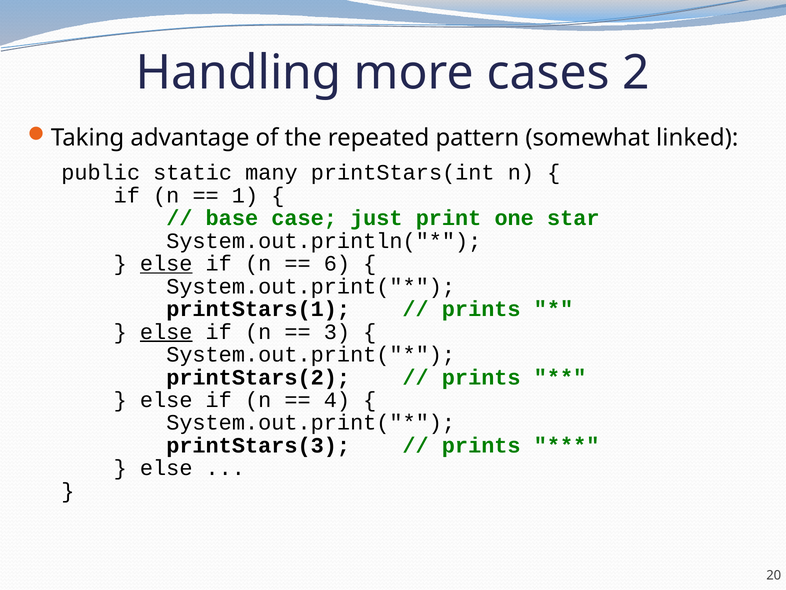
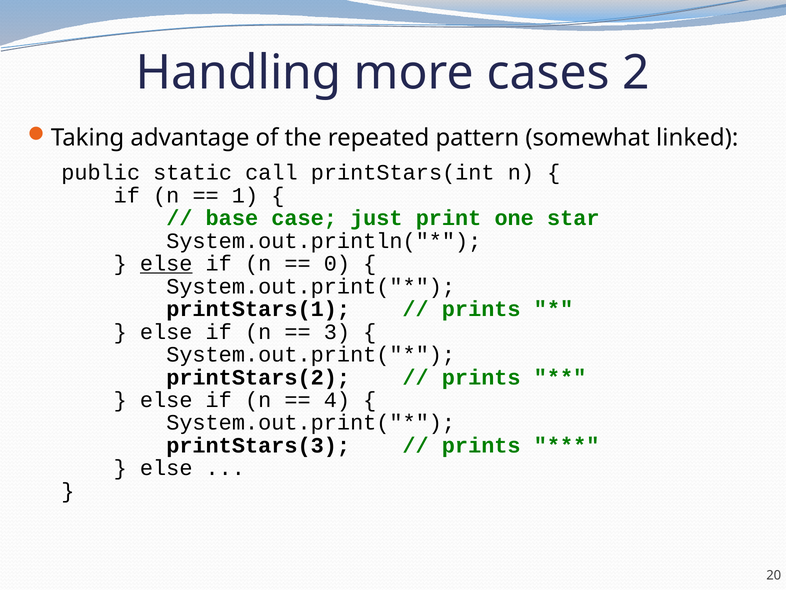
many: many -> call
6: 6 -> 0
else at (166, 332) underline: present -> none
